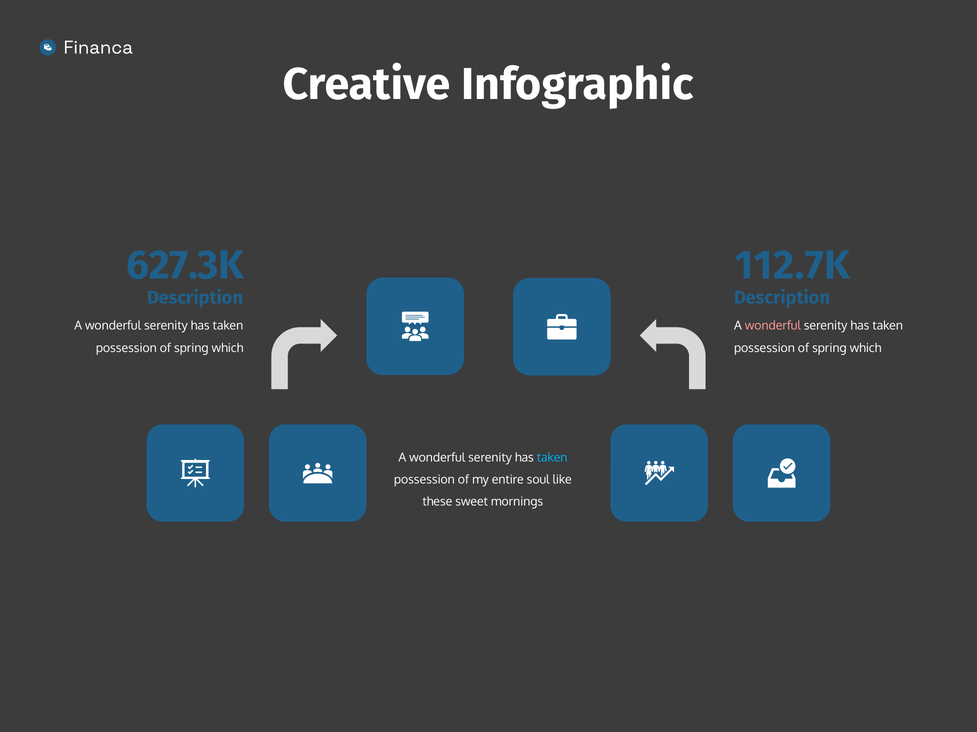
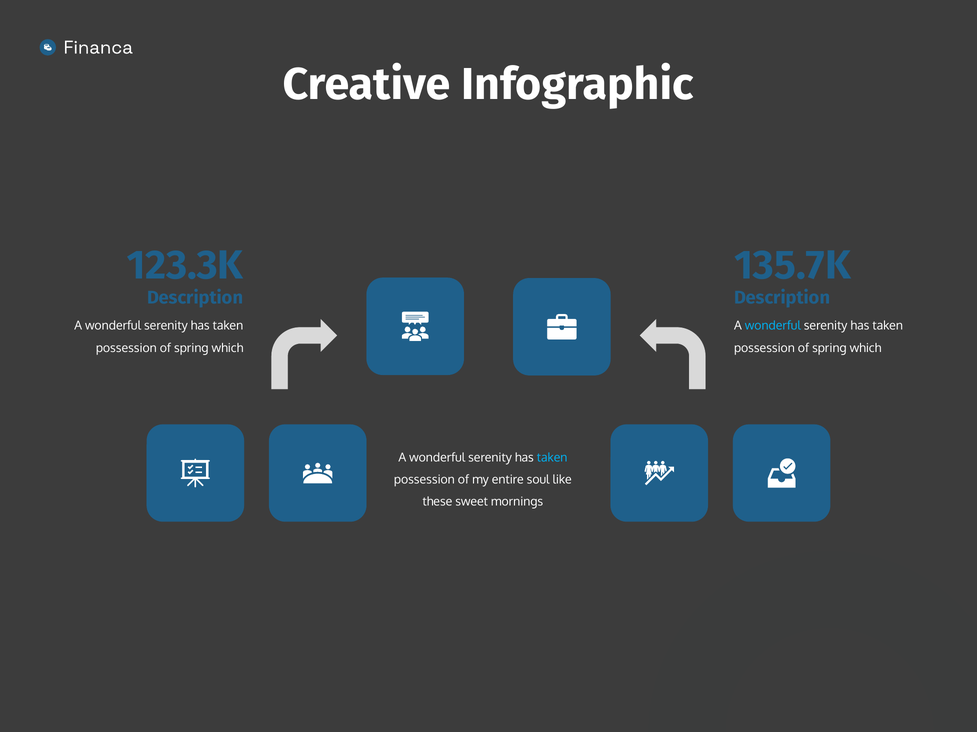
627.3K: 627.3K -> 123.3K
112.7K: 112.7K -> 135.7K
wonderful at (773, 326) colour: pink -> light blue
